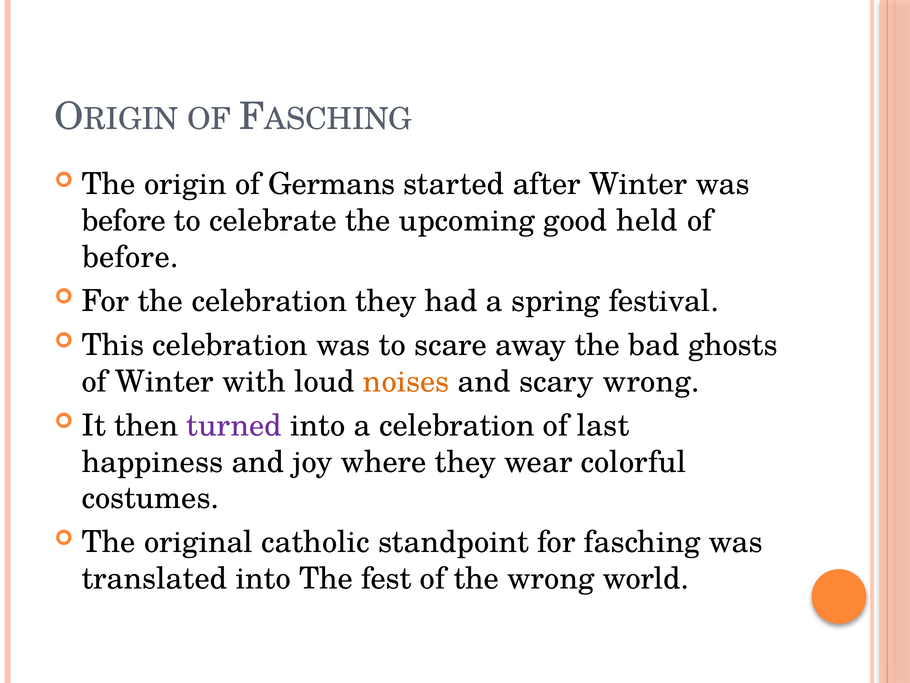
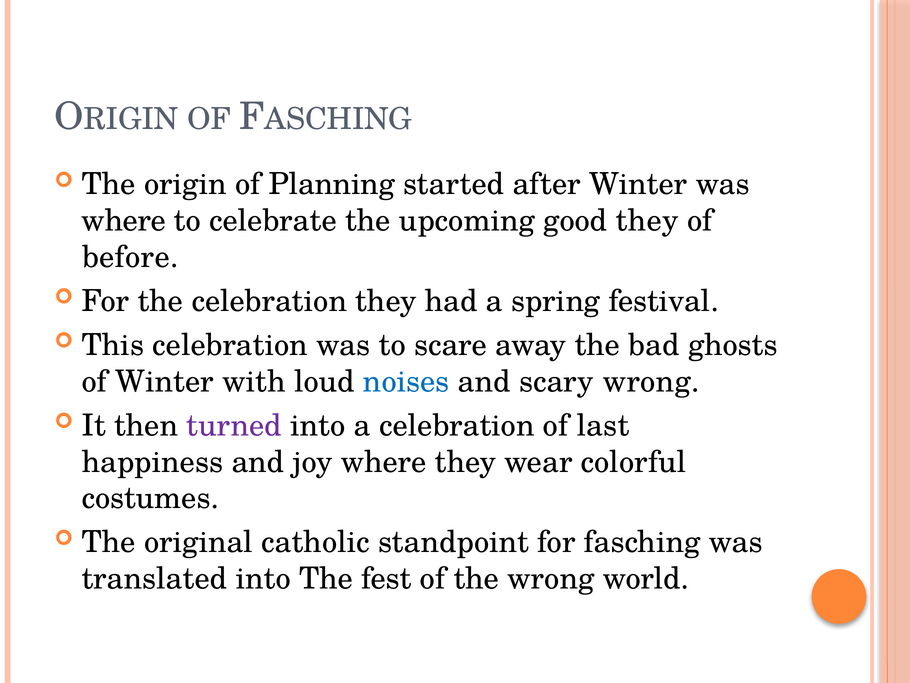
Germans: Germans -> Planning
before at (124, 220): before -> where
good held: held -> they
noises colour: orange -> blue
